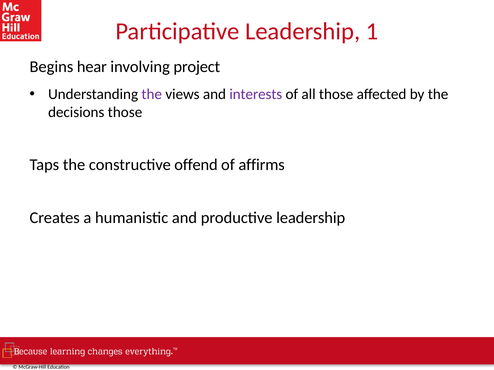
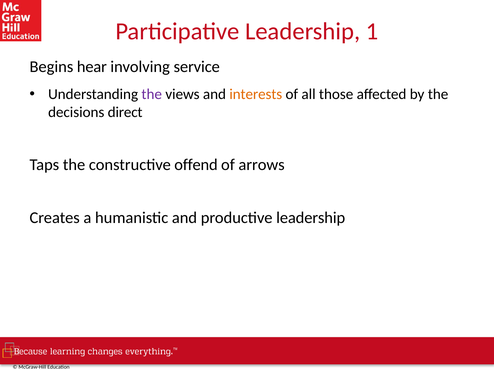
project: project -> service
interests colour: purple -> orange
decisions those: those -> direct
affirms: affirms -> arrows
